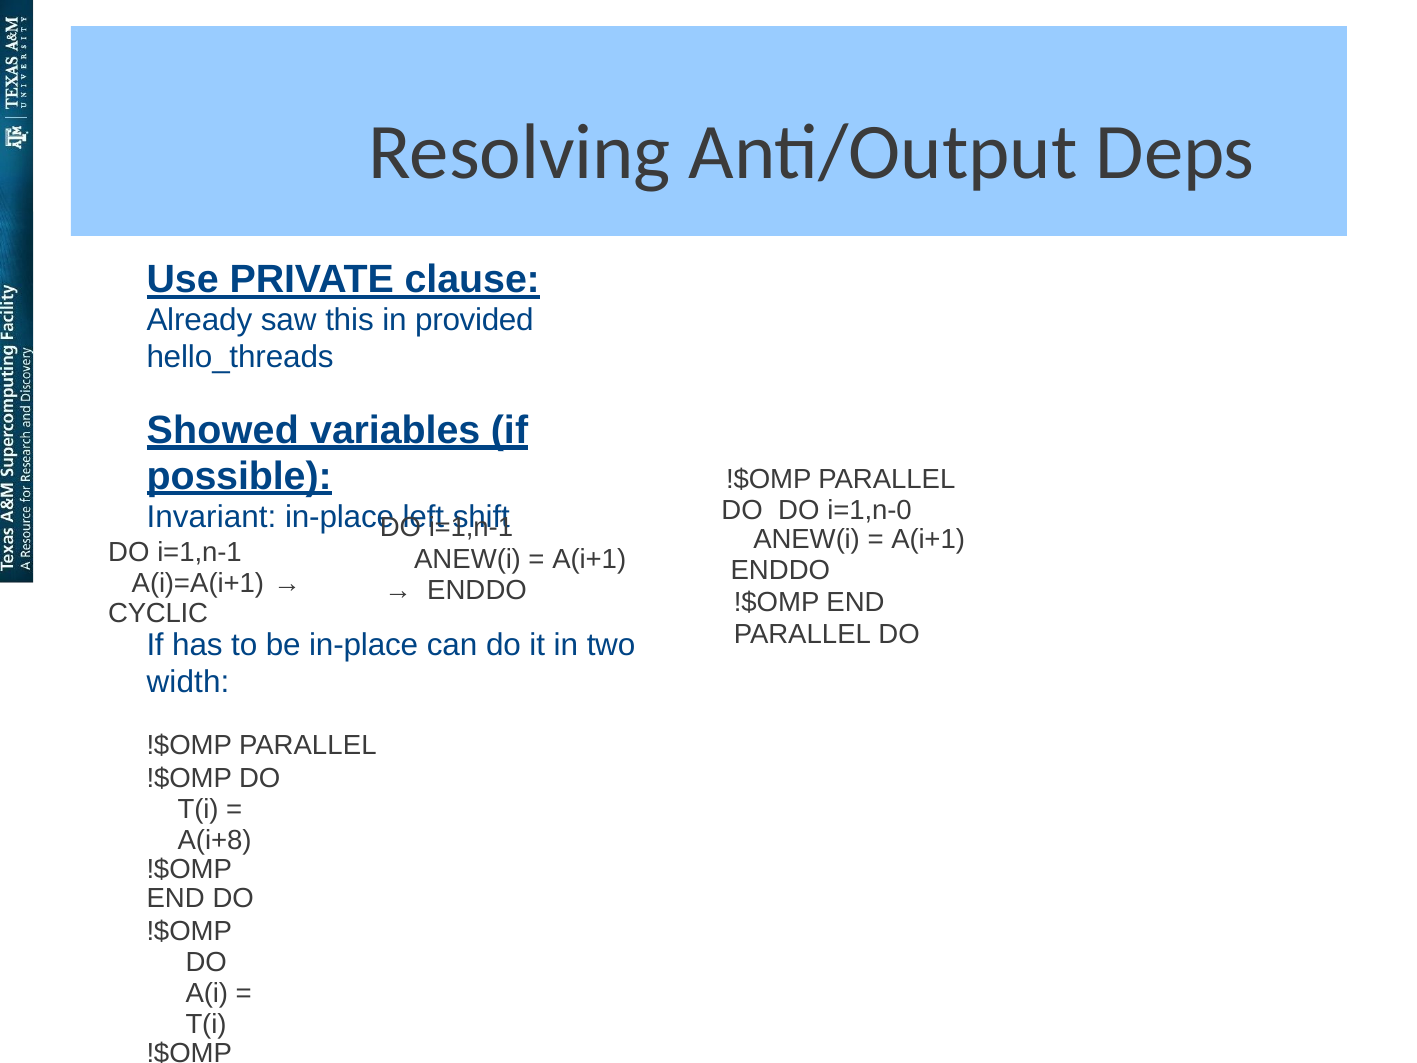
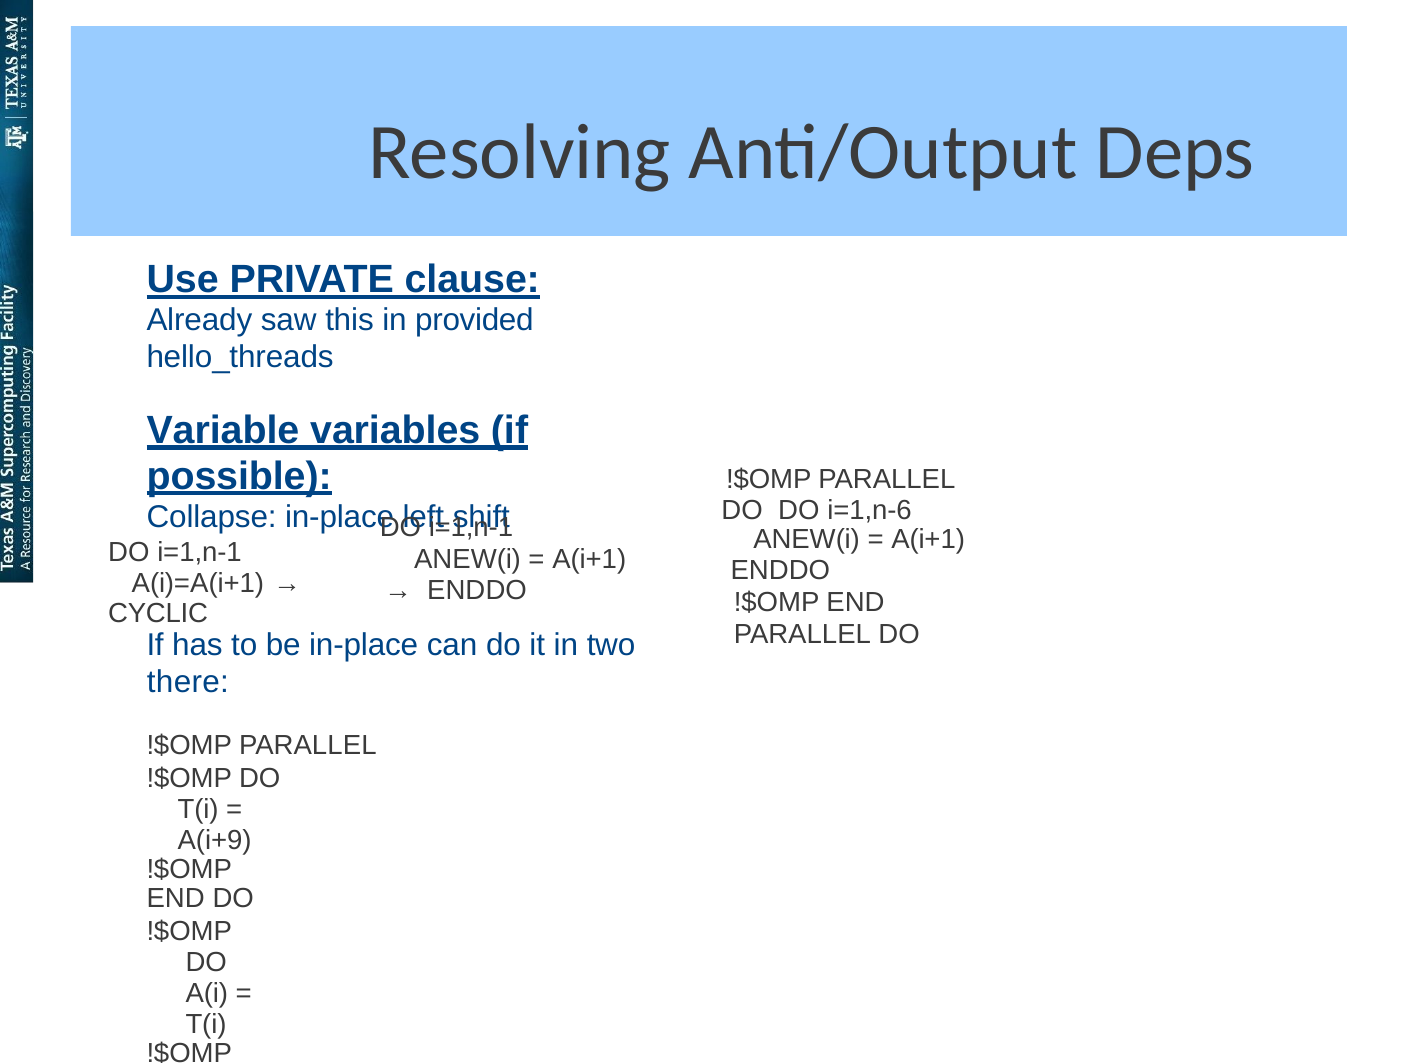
Showed: Showed -> Variable
i=1,n-0: i=1,n-0 -> i=1,n-6
Invariant: Invariant -> Collapse
width: width -> there
A(i+8: A(i+8 -> A(i+9
